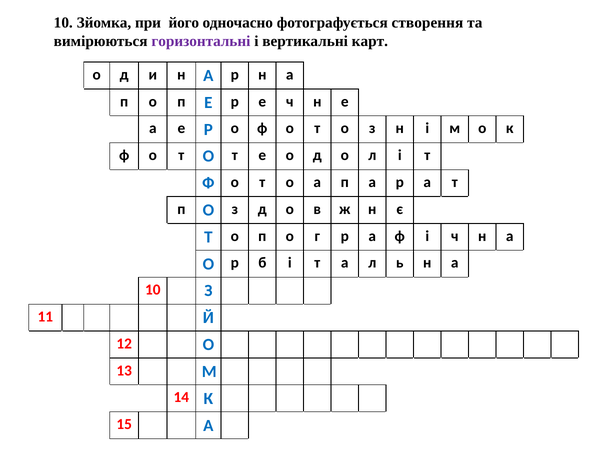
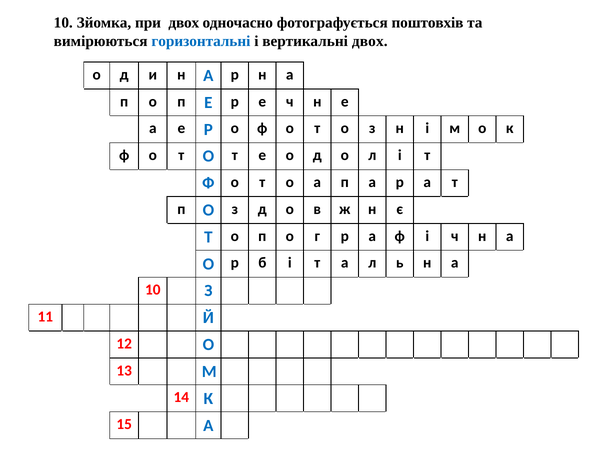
при його: його -> двох
створення: створення -> поштовхів
горизонтальні colour: purple -> blue
вертикальні карт: карт -> двох
